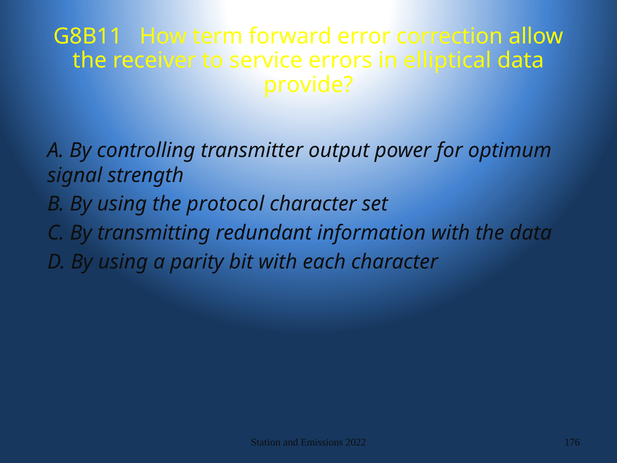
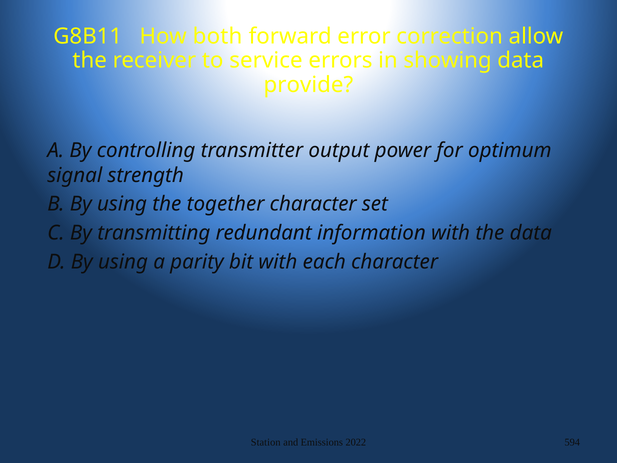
term: term -> both
elliptical: elliptical -> showing
protocol: protocol -> together
176: 176 -> 594
